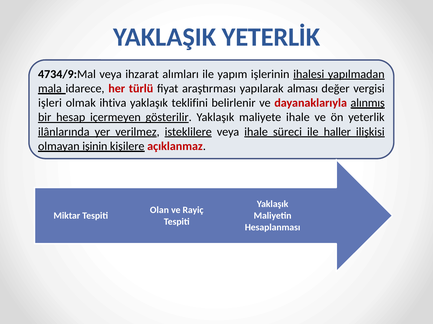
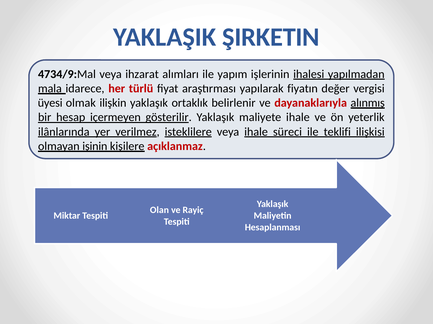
YETERLİK: YETERLİK -> ŞIRKETIN
alması: alması -> fiyatın
işleri: işleri -> üyesi
ihtiva: ihtiva -> ilişkin
teklifini: teklifini -> ortaklık
haller: haller -> teklifi
